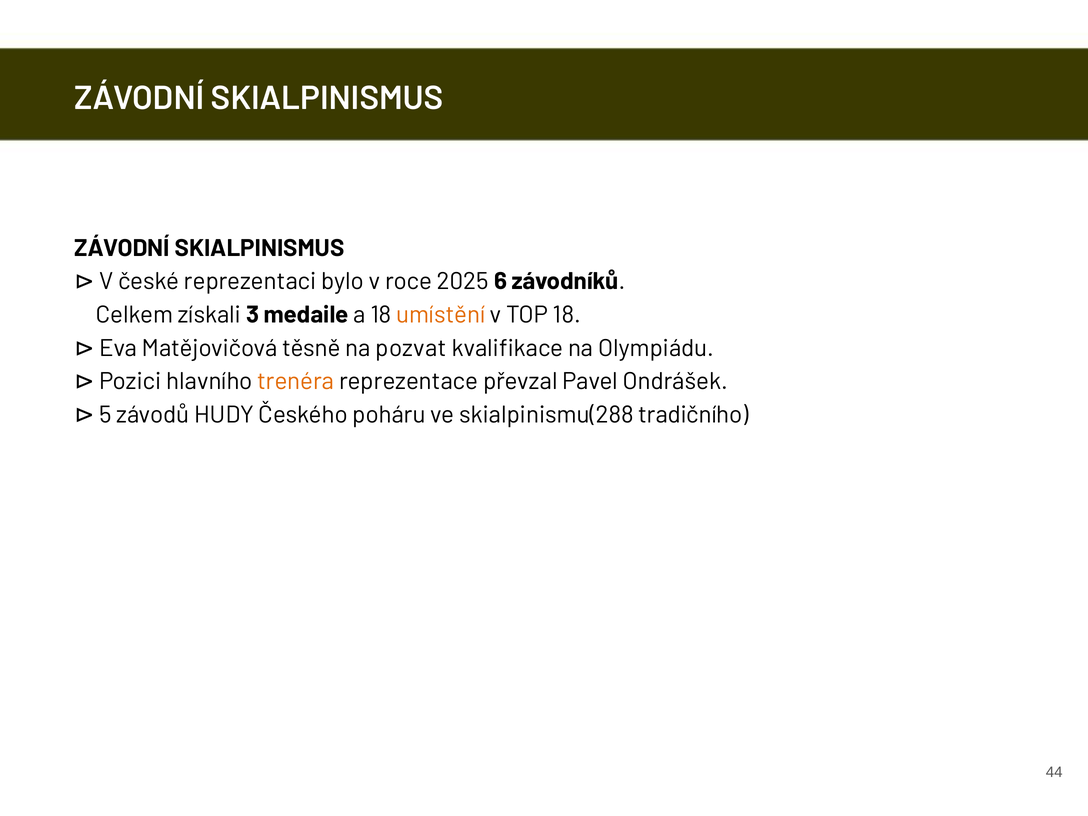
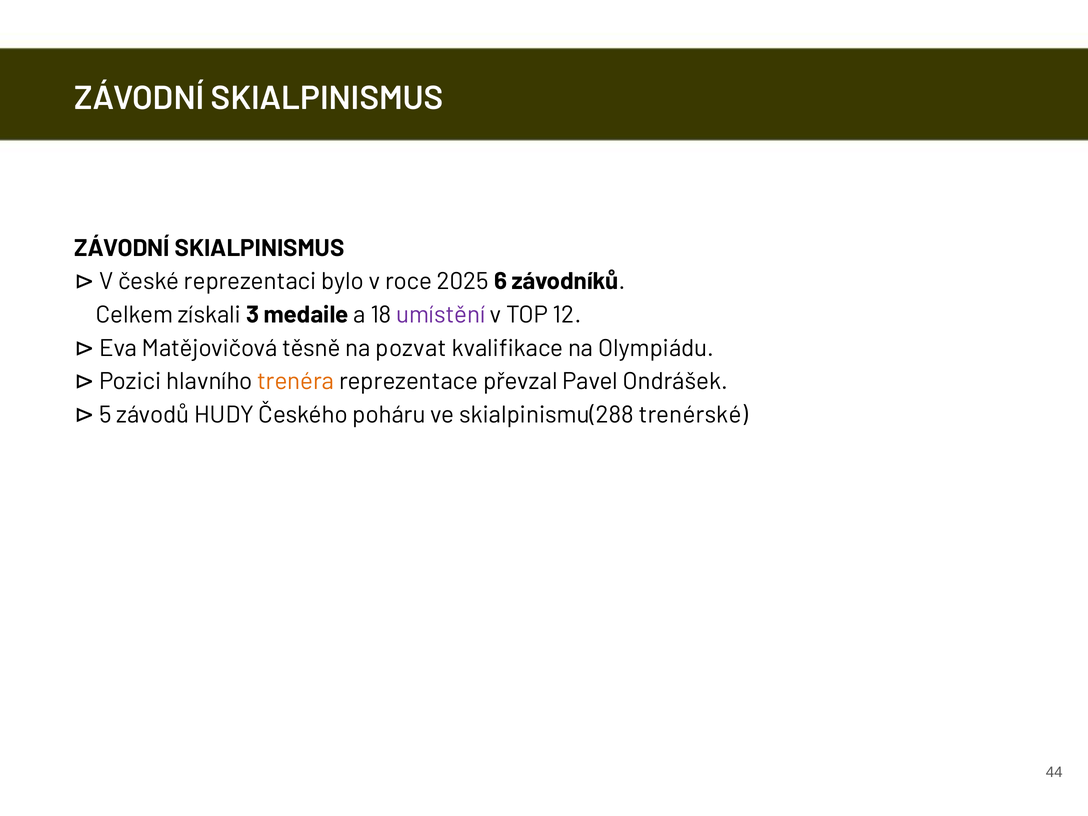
umístění colour: orange -> purple
TOP 18: 18 -> 12
tradičního: tradičního -> trenérské
